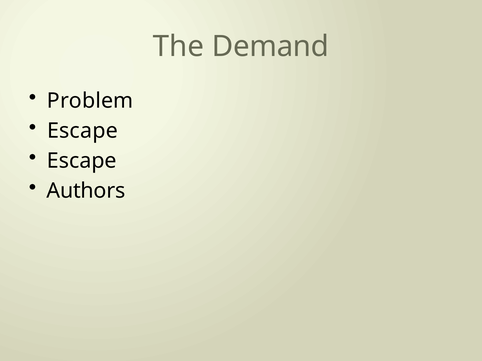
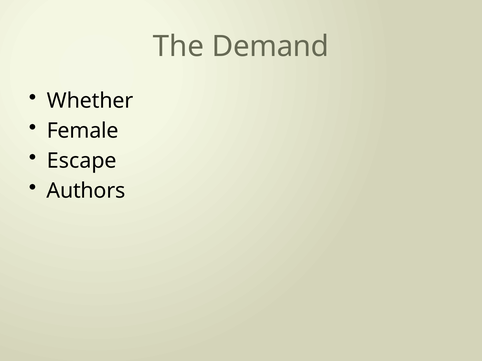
Problem: Problem -> Whether
Escape at (82, 131): Escape -> Female
